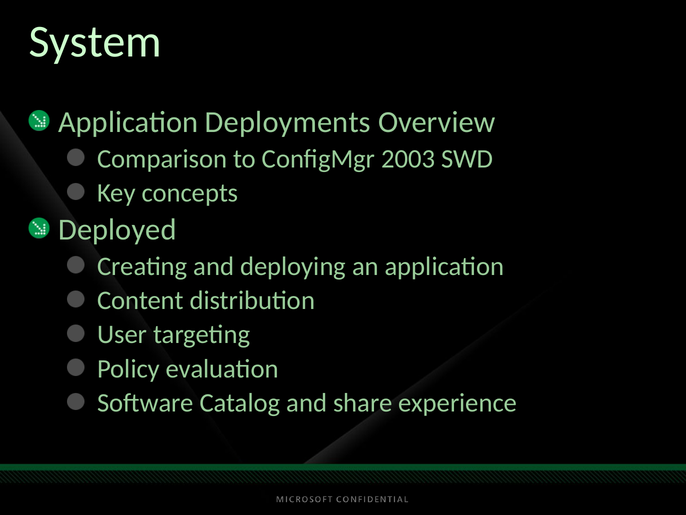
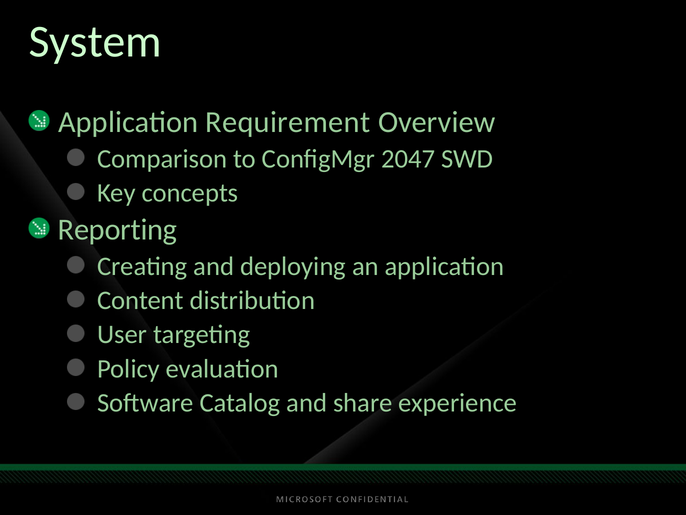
Deployments: Deployments -> Requirement
2003: 2003 -> 2047
Deployed: Deployed -> Reporting
